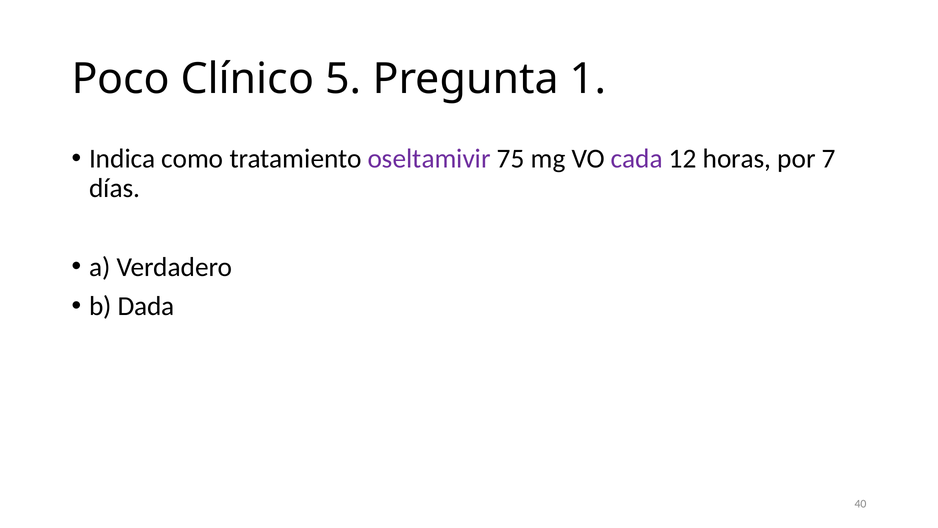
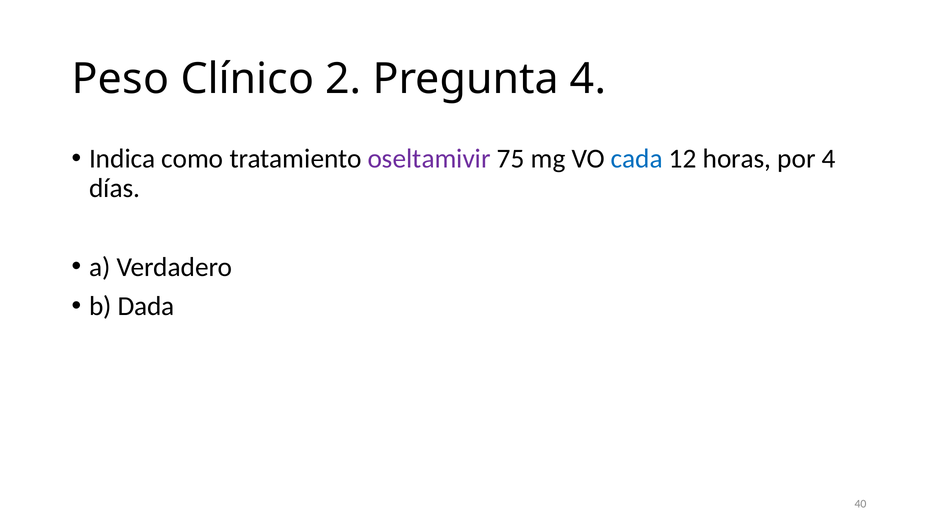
Poco: Poco -> Peso
5: 5 -> 2
Pregunta 1: 1 -> 4
cada colour: purple -> blue
por 7: 7 -> 4
